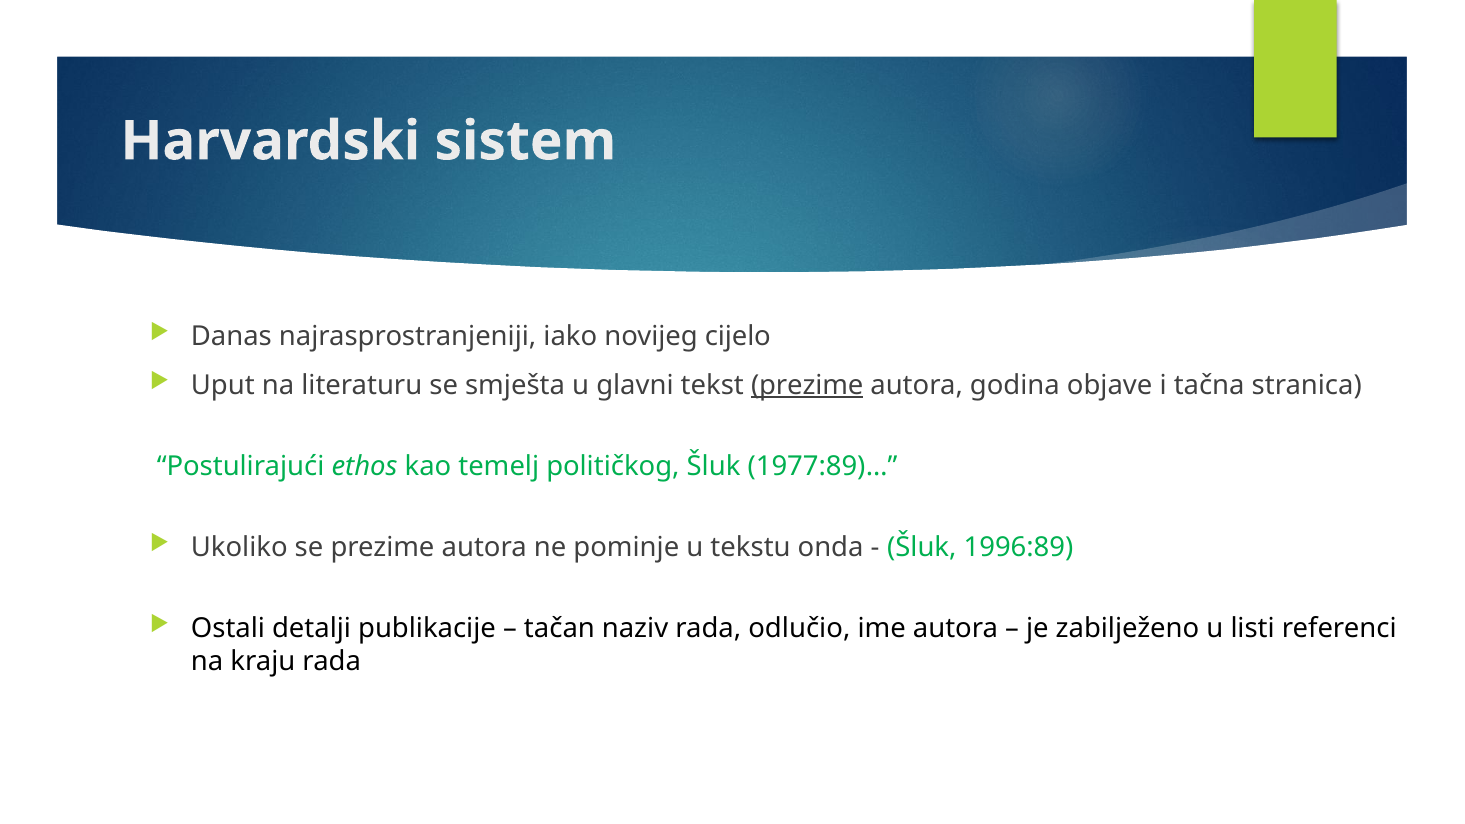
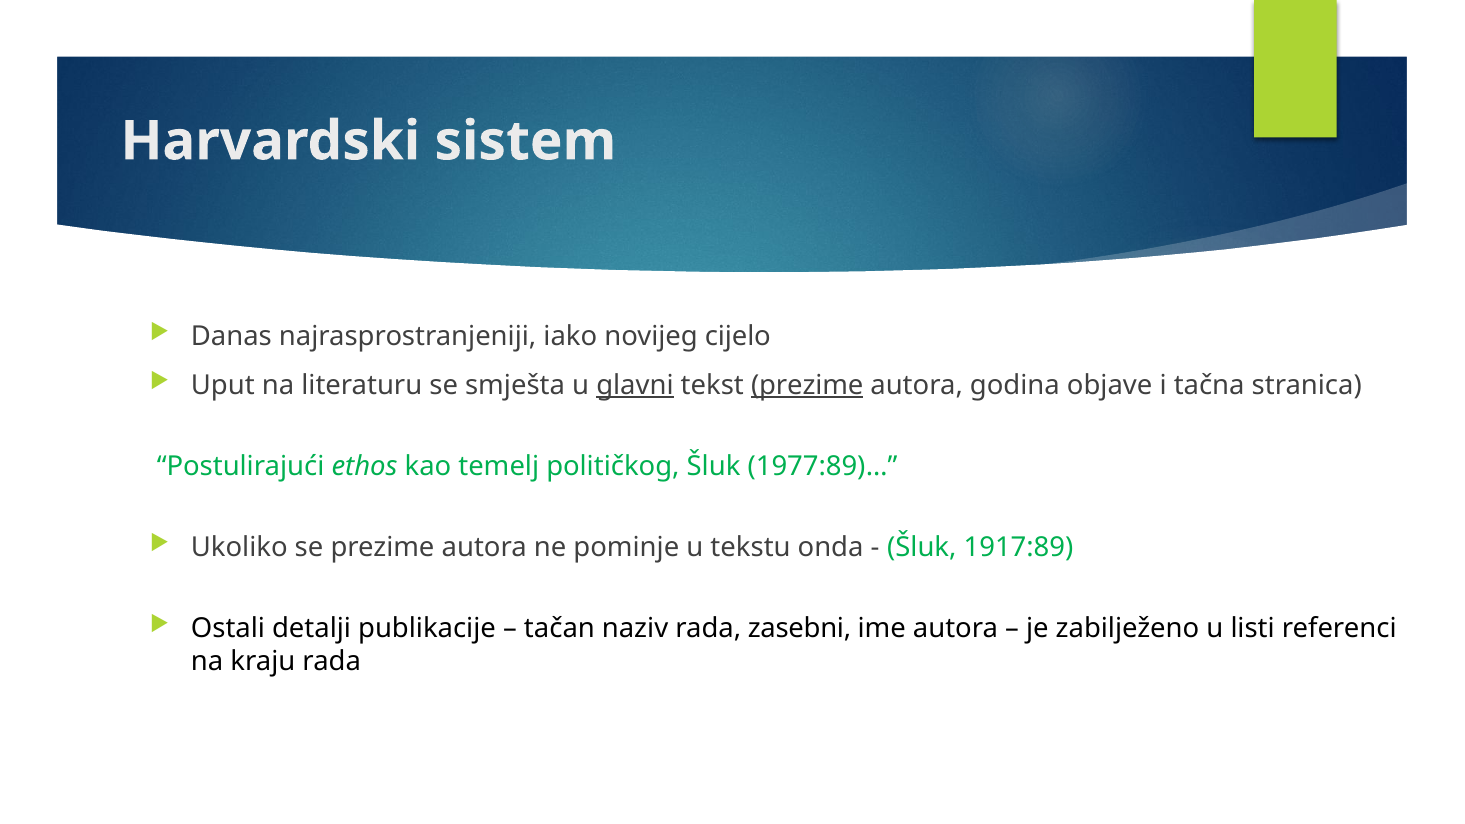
glavni underline: none -> present
1996:89: 1996:89 -> 1917:89
odlučio: odlučio -> zasebni
